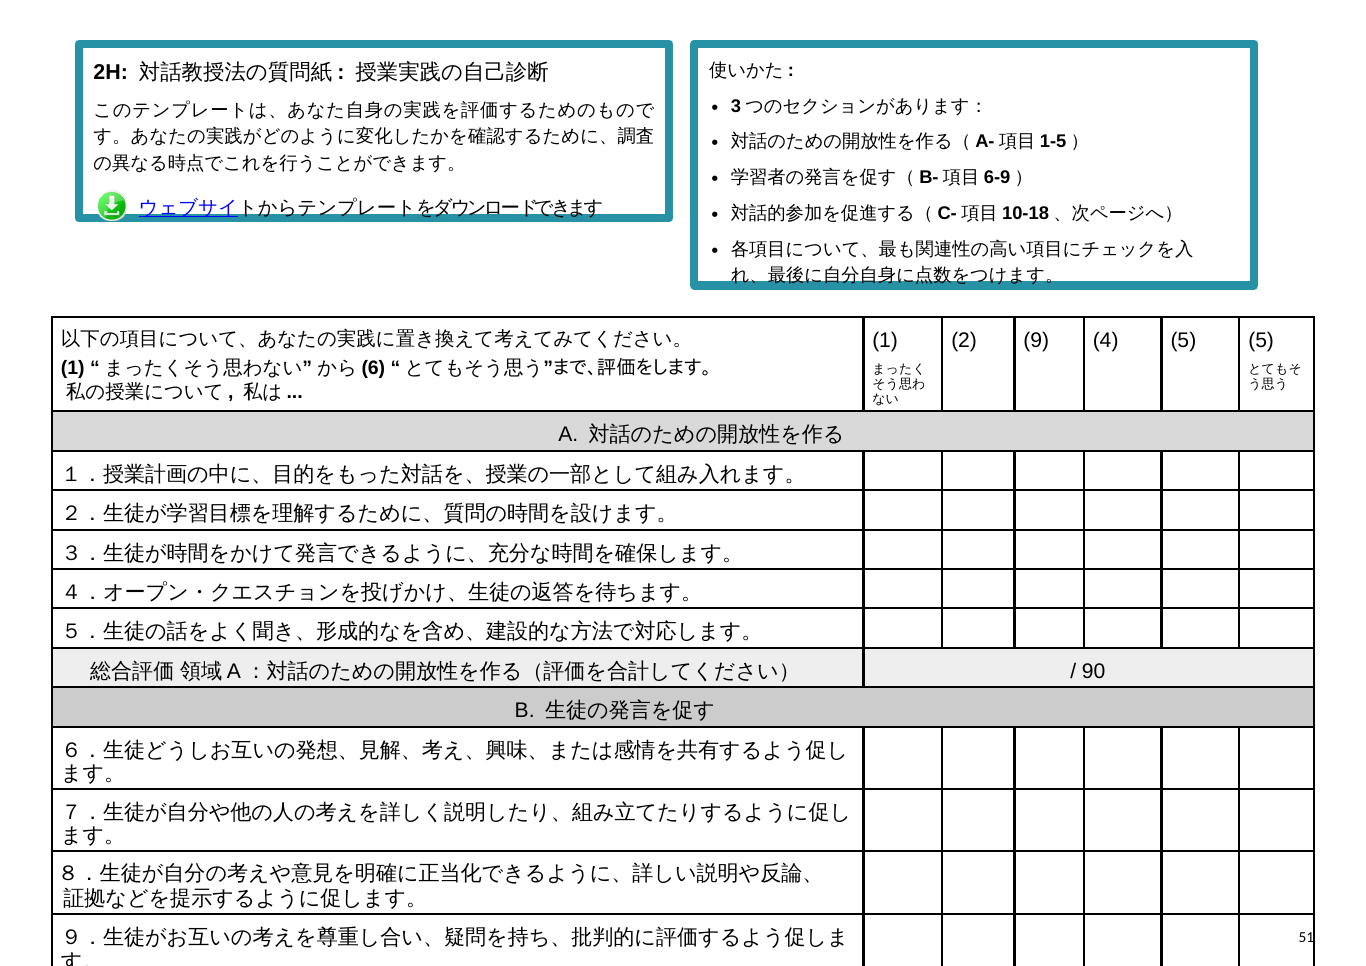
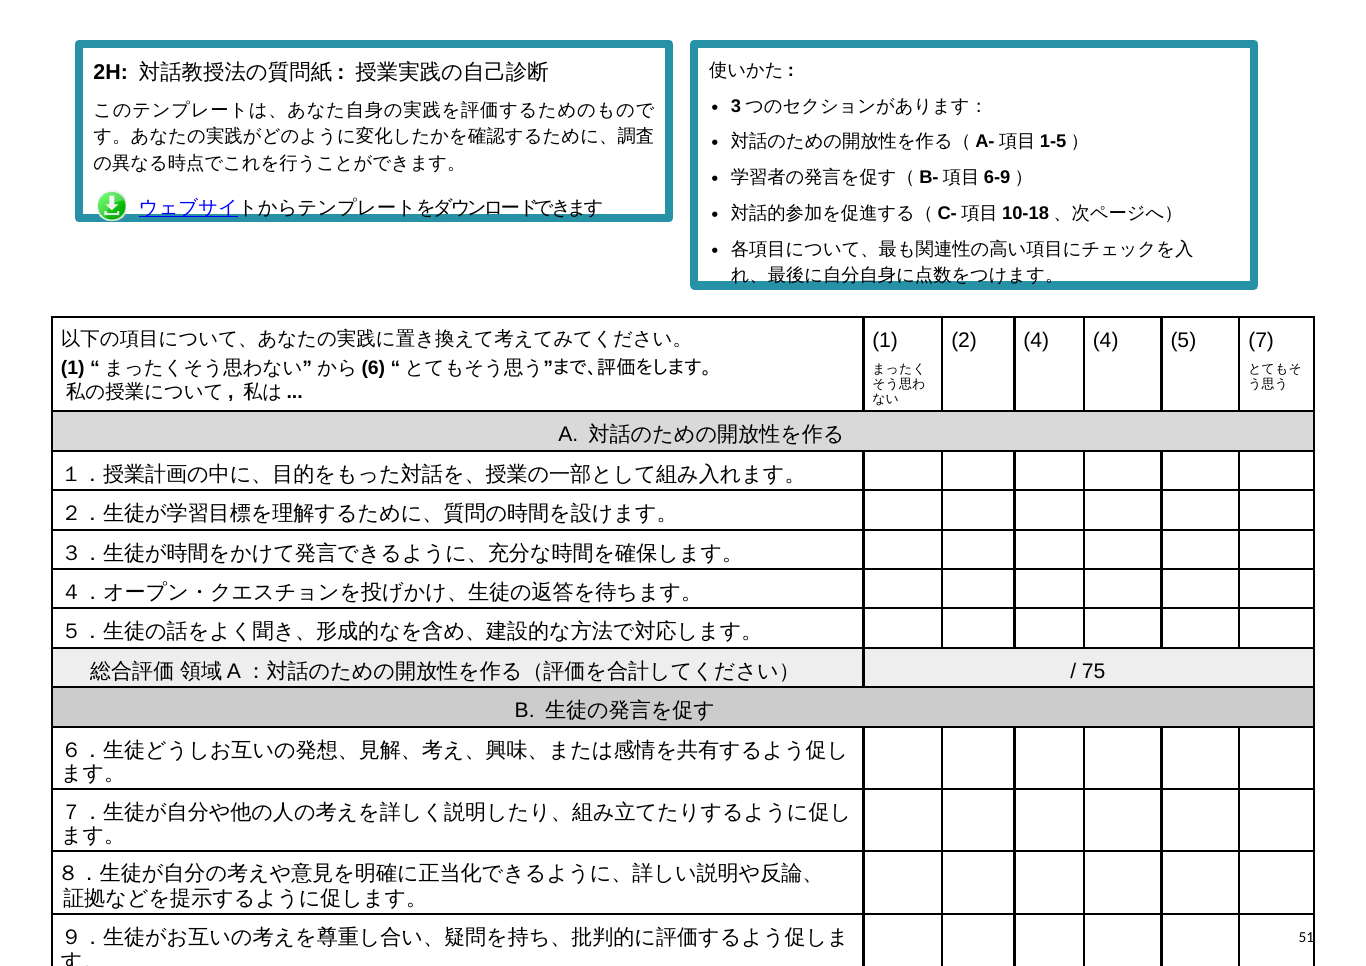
2 9: 9 -> 4
5 5: 5 -> 7
90: 90 -> 75
